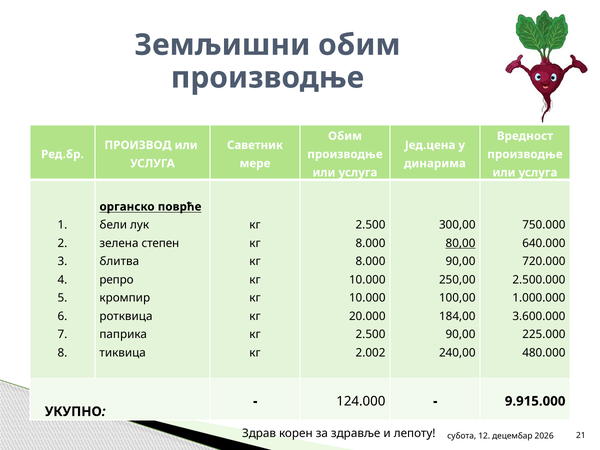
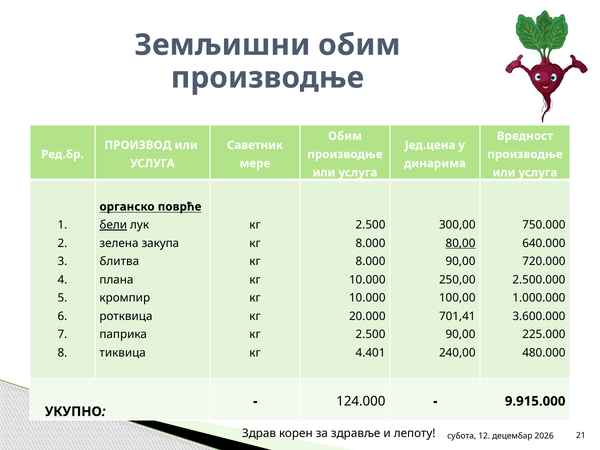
бели underline: none -> present
степен: степен -> закупа
репро: репро -> плана
184,00: 184,00 -> 701,41
2.002: 2.002 -> 4.401
